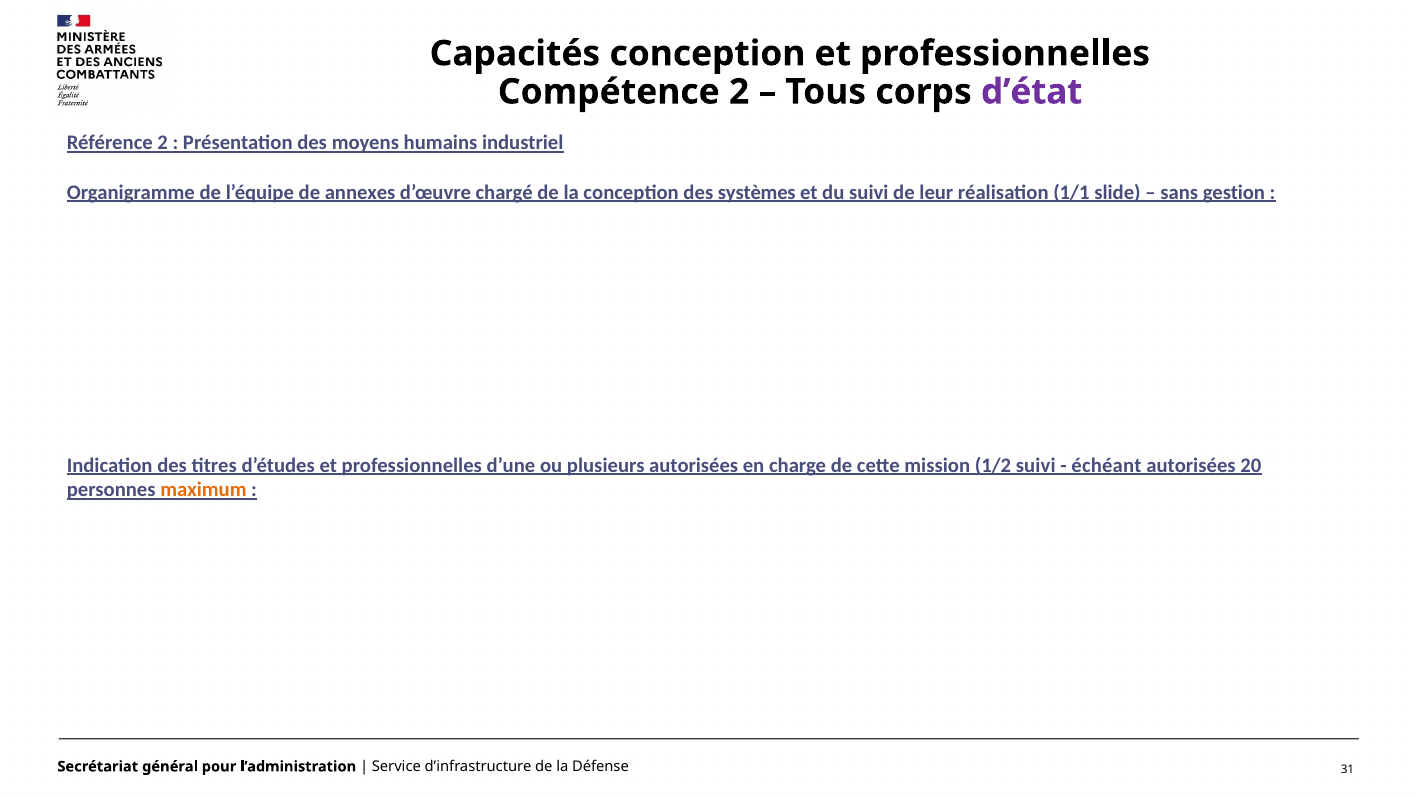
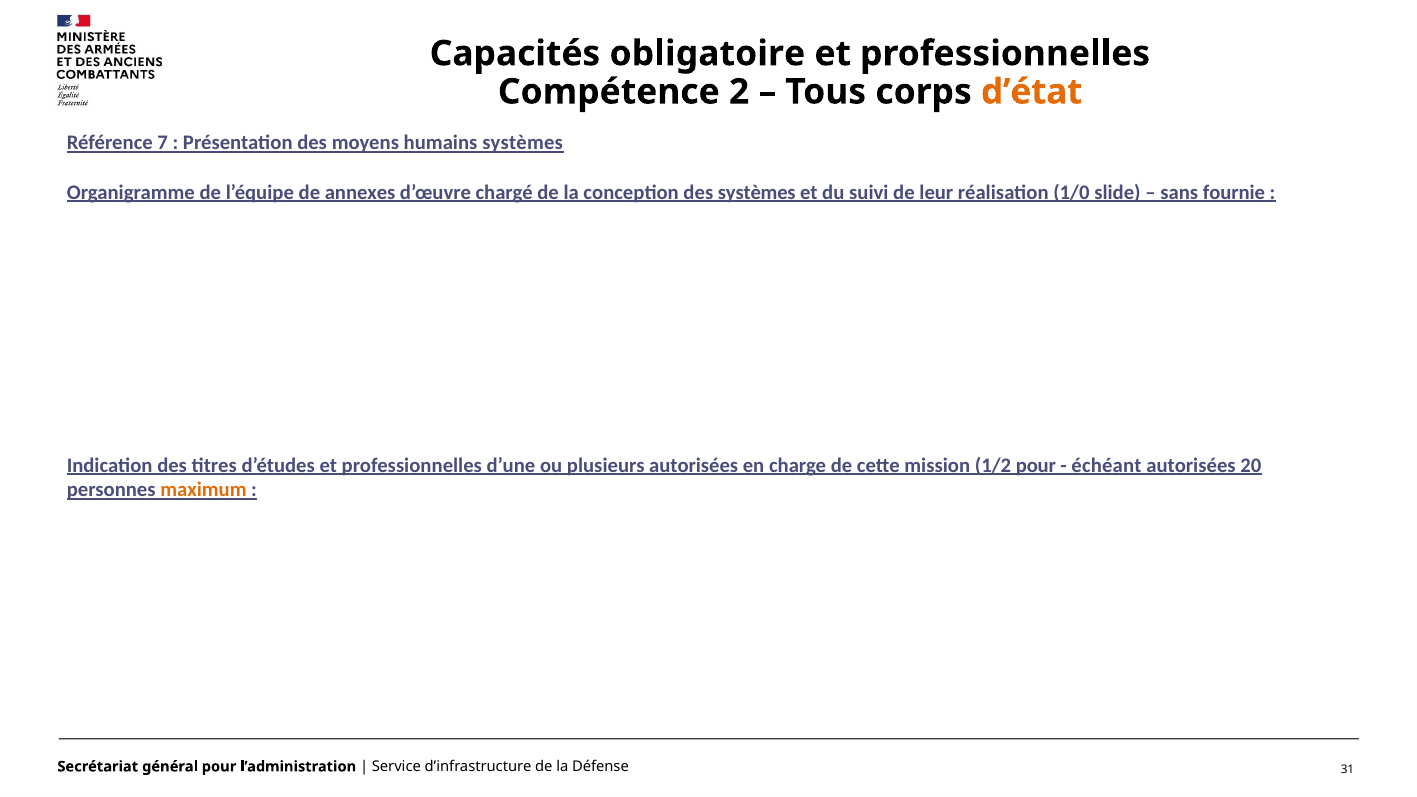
Capacités conception: conception -> obligatoire
d’état colour: purple -> orange
Référence 2: 2 -> 7
humains industriel: industriel -> systèmes
1/1: 1/1 -> 1/0
gestion: gestion -> fournie
1/2 suivi: suivi -> pour
